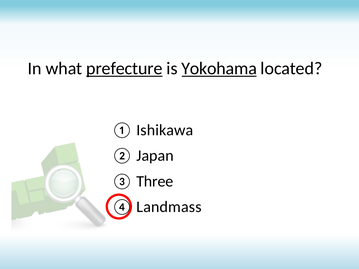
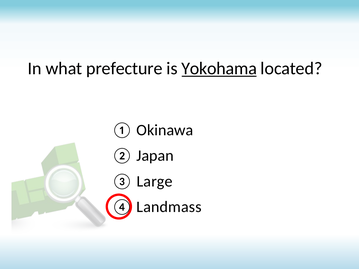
prefecture underline: present -> none
Ishikawa: Ishikawa -> Okinawa
Three: Three -> Large
